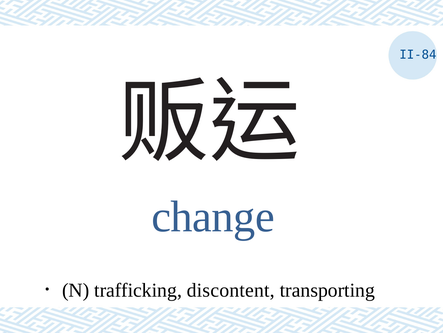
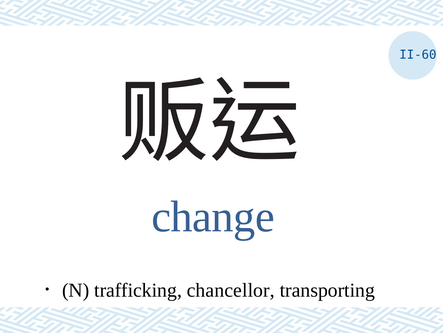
II-84: II-84 -> II-60
discontent: discontent -> chancellor
